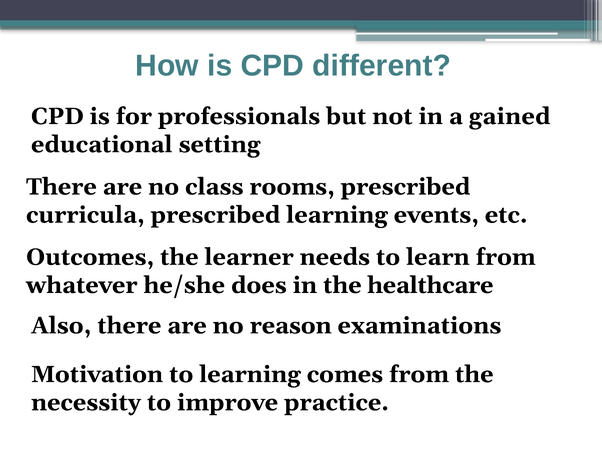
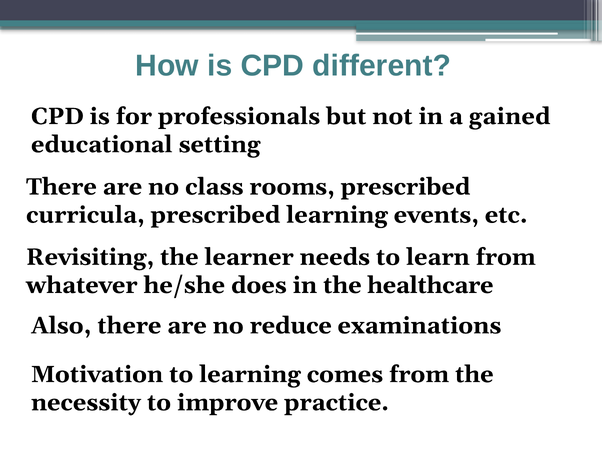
Outcomes: Outcomes -> Revisiting
reason: reason -> reduce
